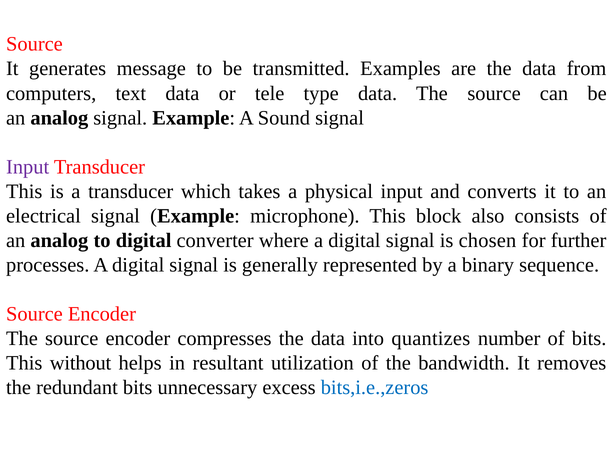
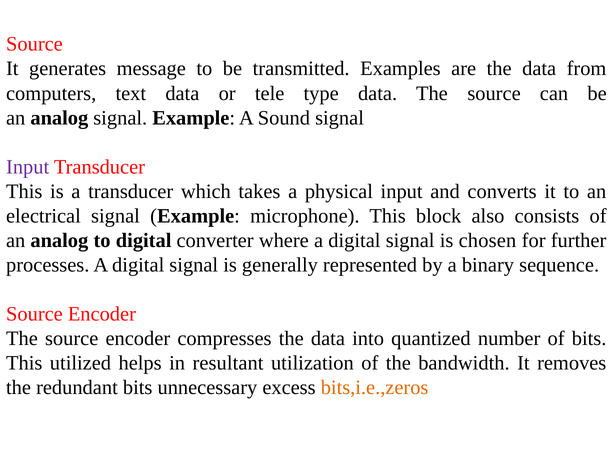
quantizes: quantizes -> quantized
without: without -> utilized
bits,i.e.,zeros colour: blue -> orange
